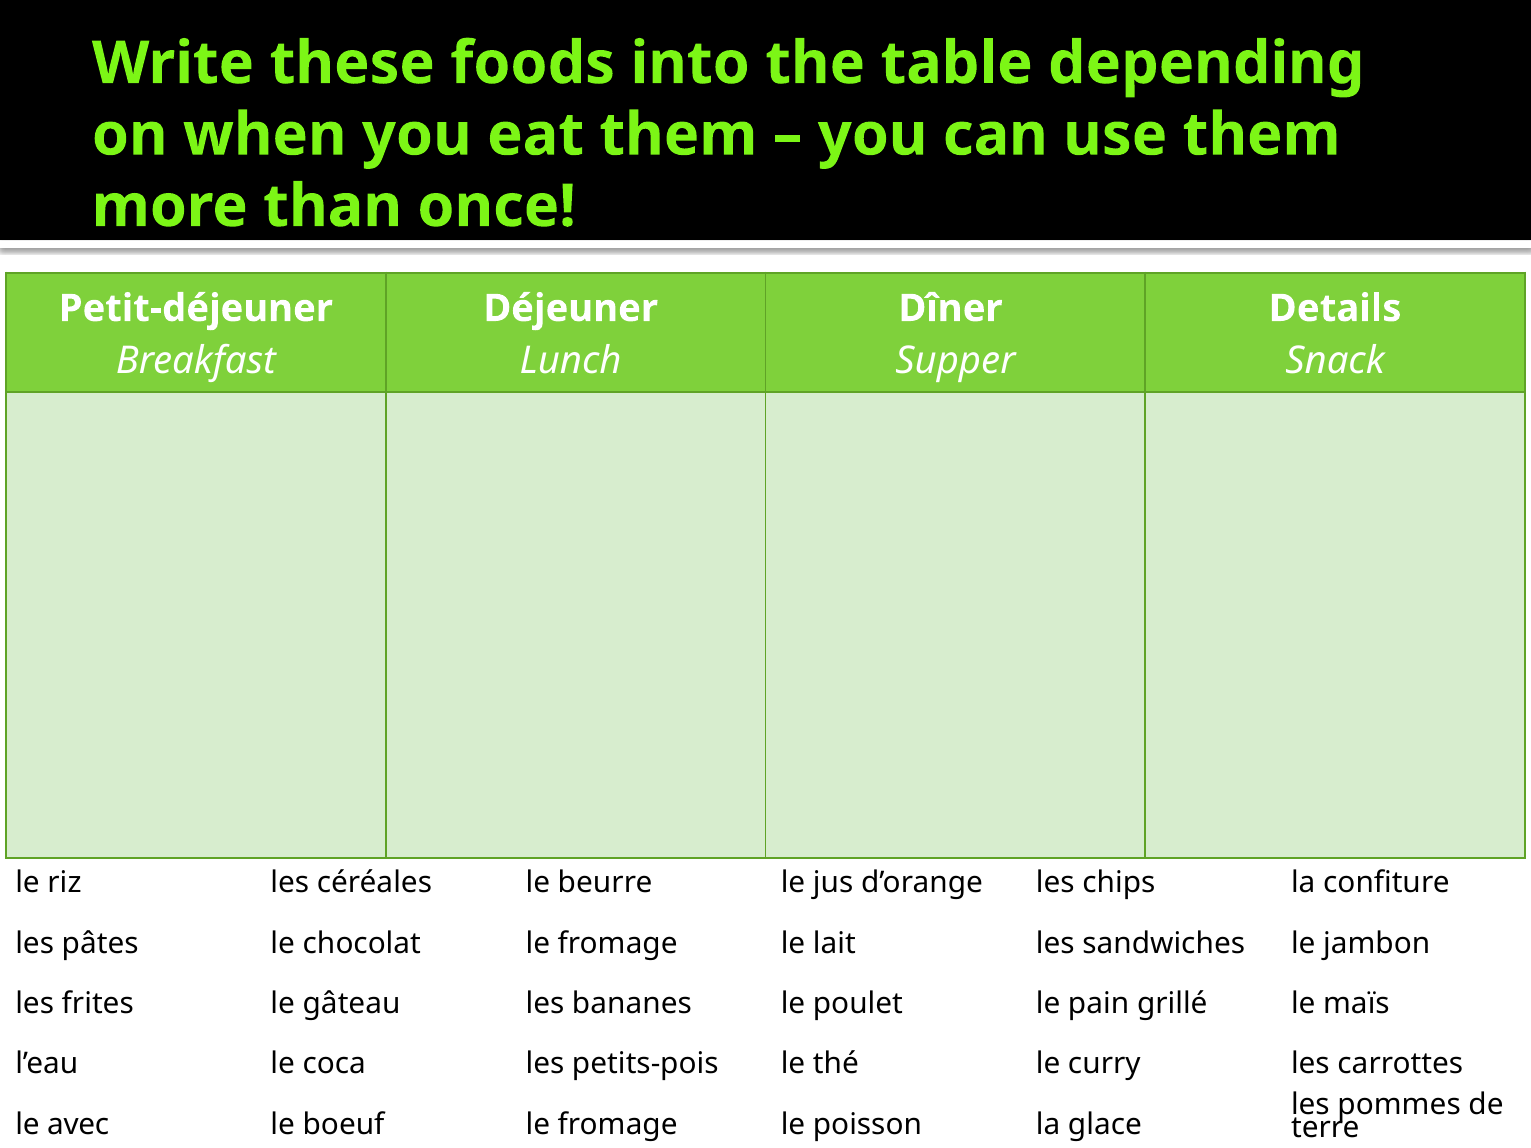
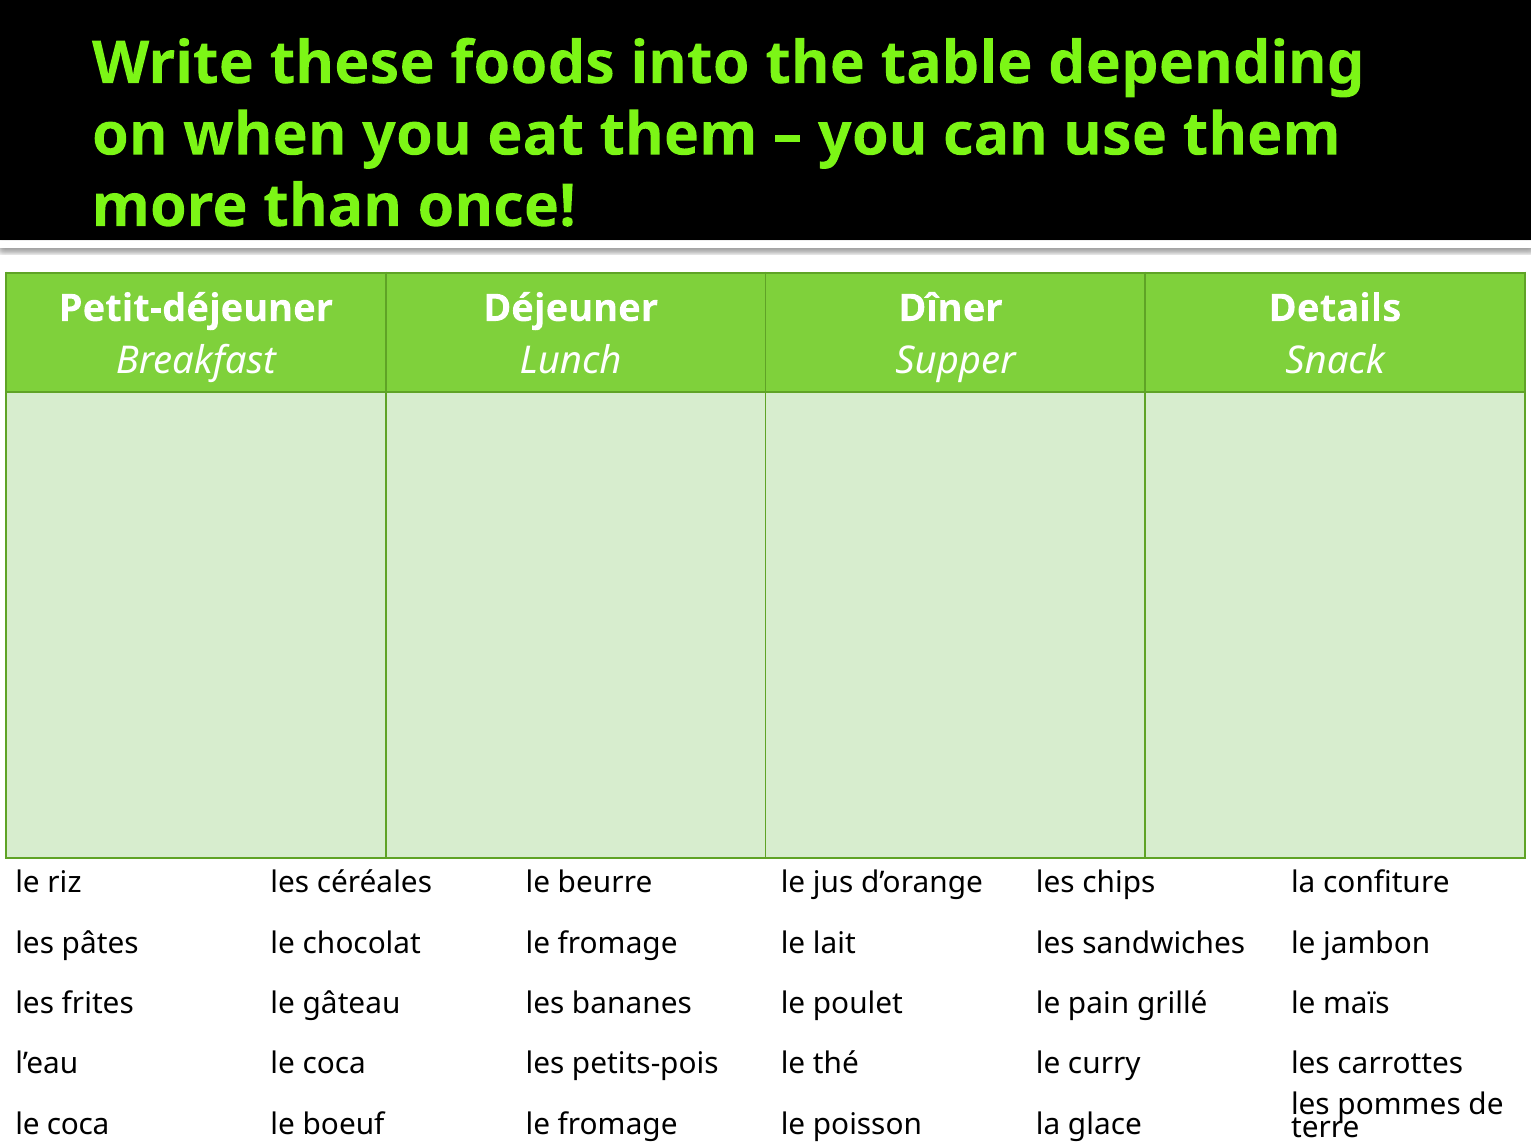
avec at (78, 1125): avec -> coca
